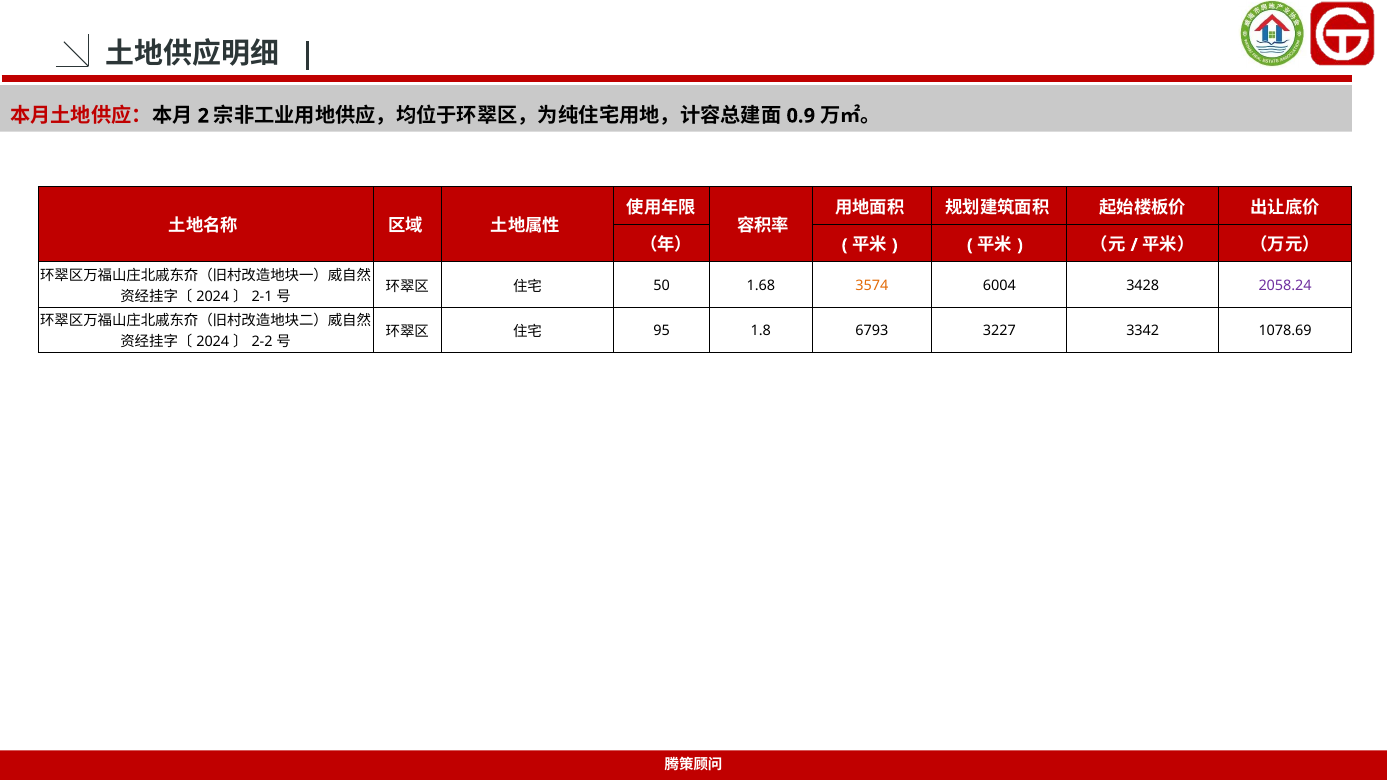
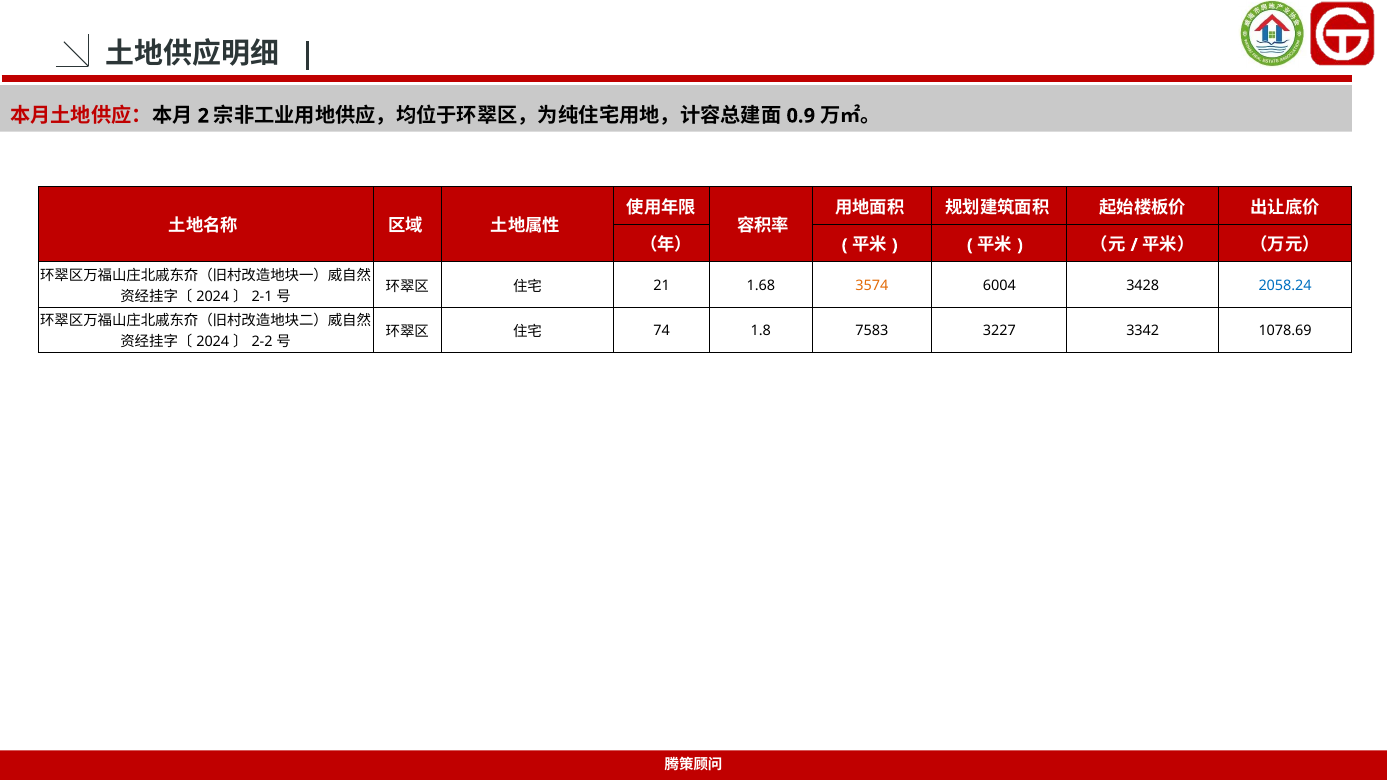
50: 50 -> 21
2058.24 colour: purple -> blue
95: 95 -> 74
6793: 6793 -> 7583
